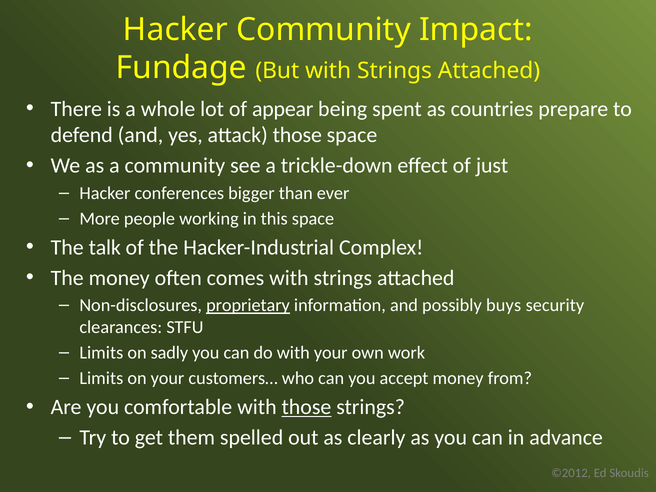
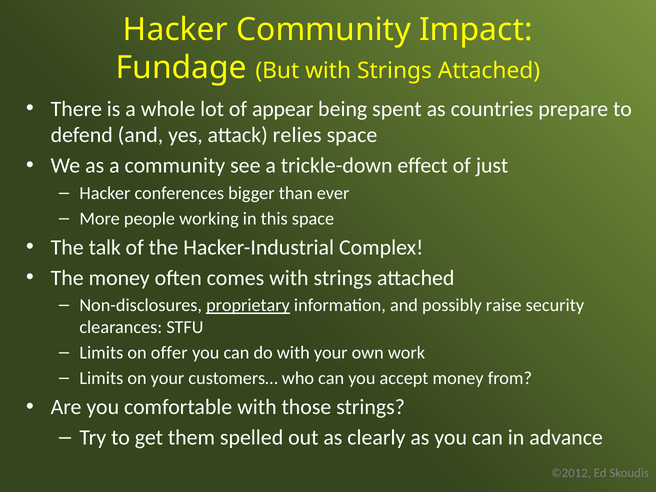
attack those: those -> relies
buys: buys -> raise
sadly: sadly -> offer
those at (306, 407) underline: present -> none
